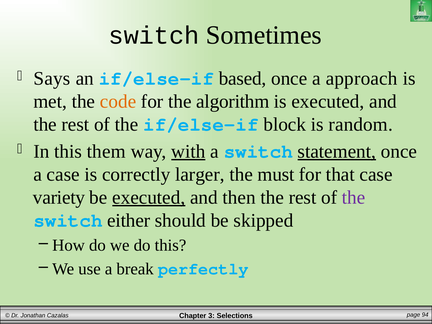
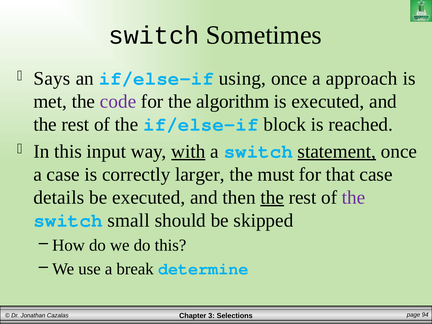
based: based -> using
code colour: orange -> purple
random: random -> reached
them: them -> input
variety: variety -> details
executed at (149, 197) underline: present -> none
the at (272, 197) underline: none -> present
either: either -> small
perfectly: perfectly -> determine
